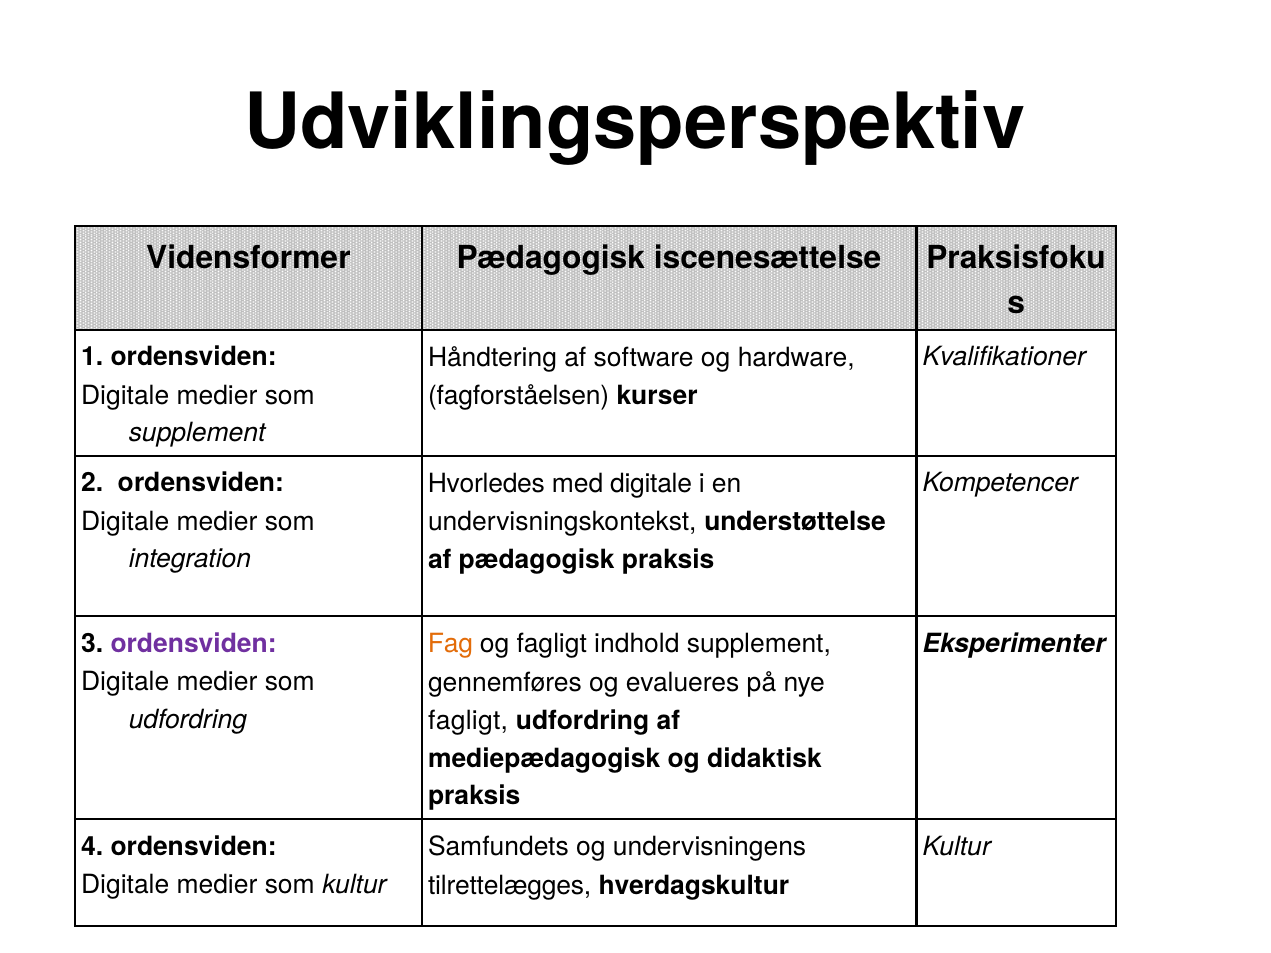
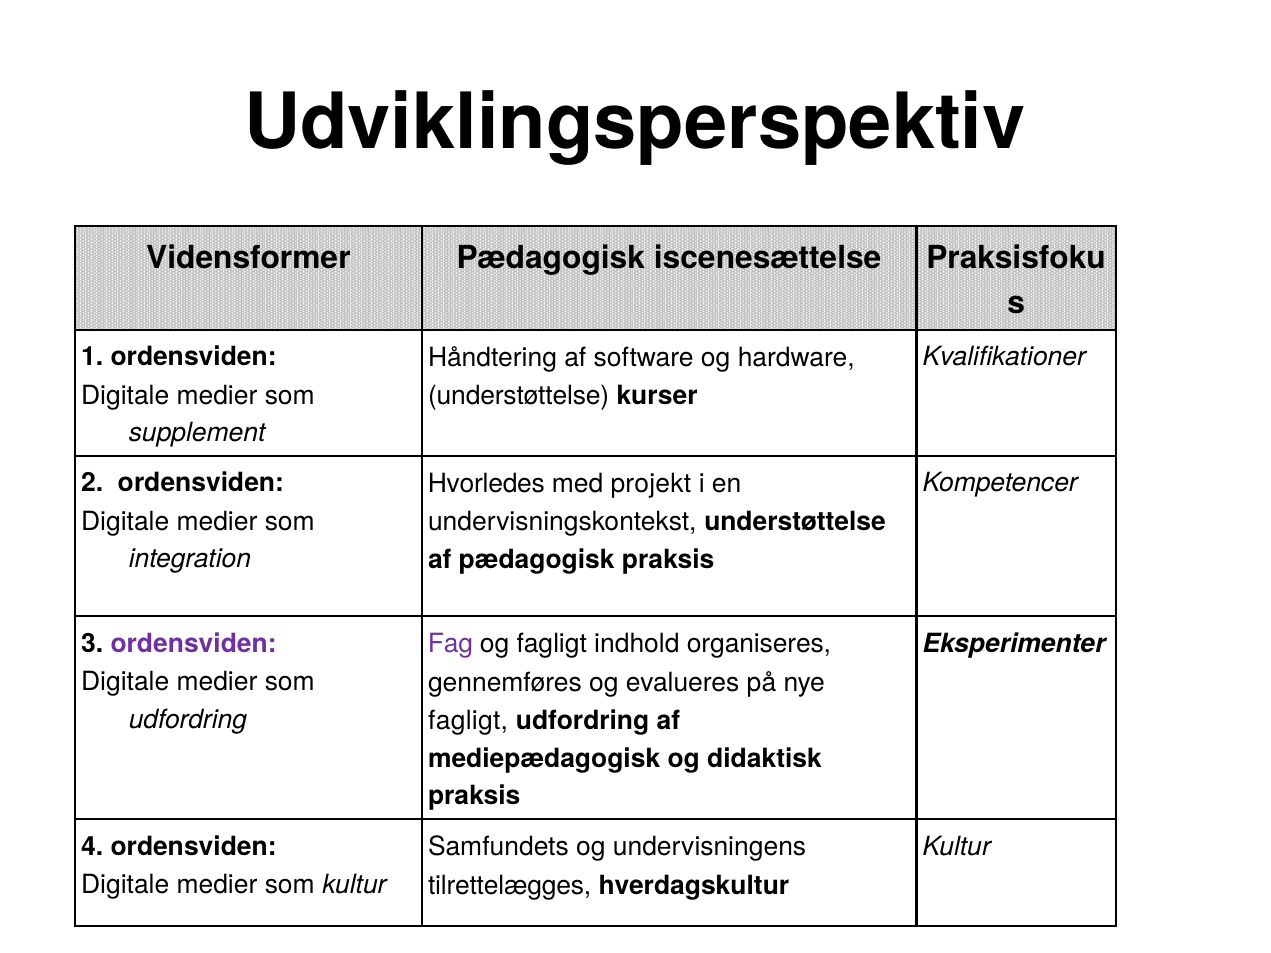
fagforståelsen at (519, 396): fagforståelsen -> understøttelse
med digitale: digitale -> projekt
Fag colour: orange -> purple
indhold supplement: supplement -> organiseres
